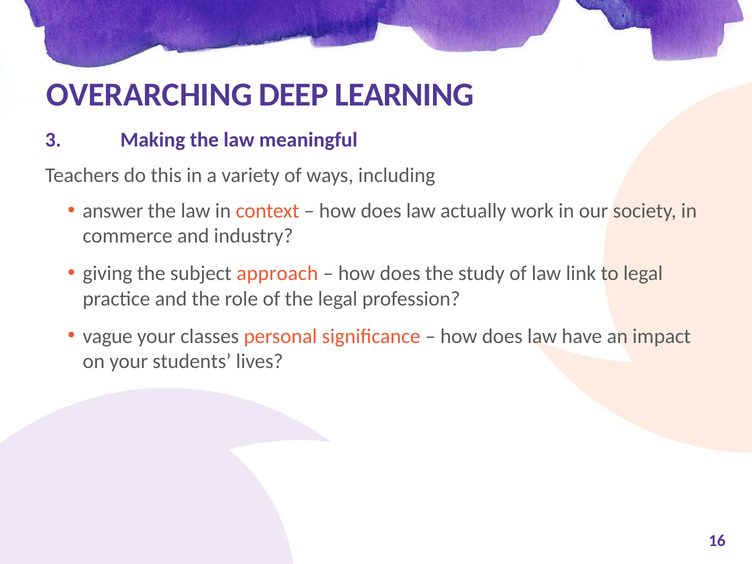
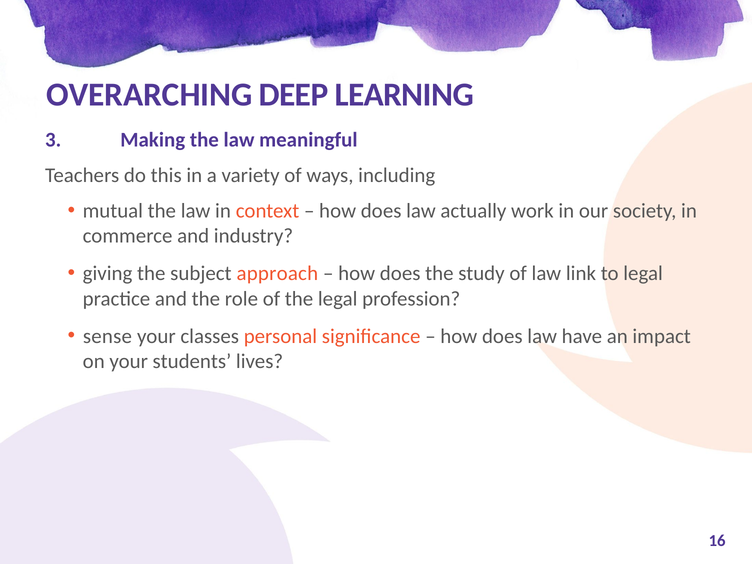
answer: answer -> mutual
vague: vague -> sense
